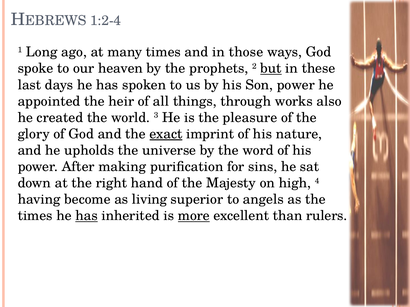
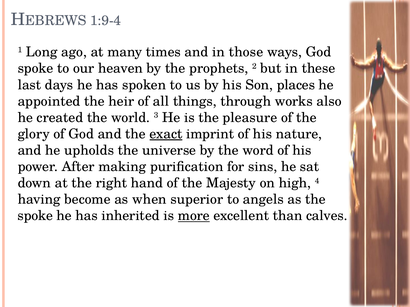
1:2-4: 1:2-4 -> 1:9-4
but underline: present -> none
Son power: power -> places
living: living -> when
times at (35, 216): times -> spoke
has at (87, 216) underline: present -> none
rulers: rulers -> calves
